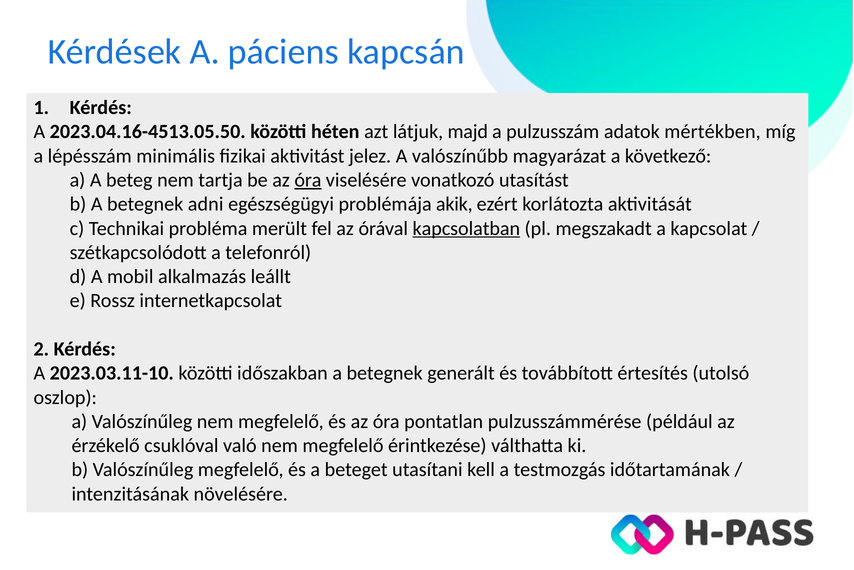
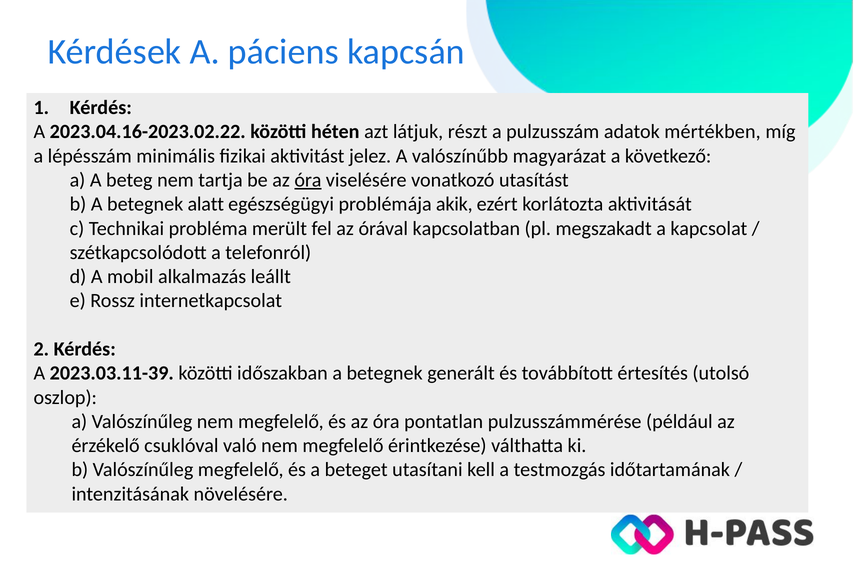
2023.04.16-4513.05.50: 2023.04.16-4513.05.50 -> 2023.04.16-2023.02.22
majd: majd -> részt
adni: adni -> alatt
kapcsolatban underline: present -> none
2023.03.11-10: 2023.03.11-10 -> 2023.03.11-39
